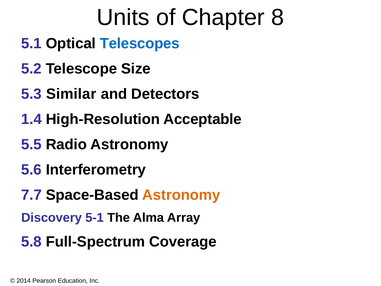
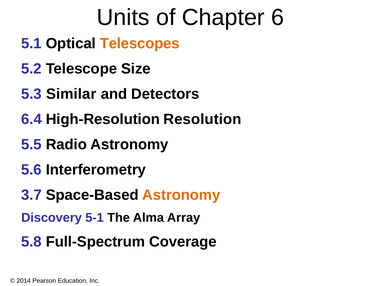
8: 8 -> 6
Telescopes colour: blue -> orange
1.4: 1.4 -> 6.4
Acceptable: Acceptable -> Resolution
7.7: 7.7 -> 3.7
